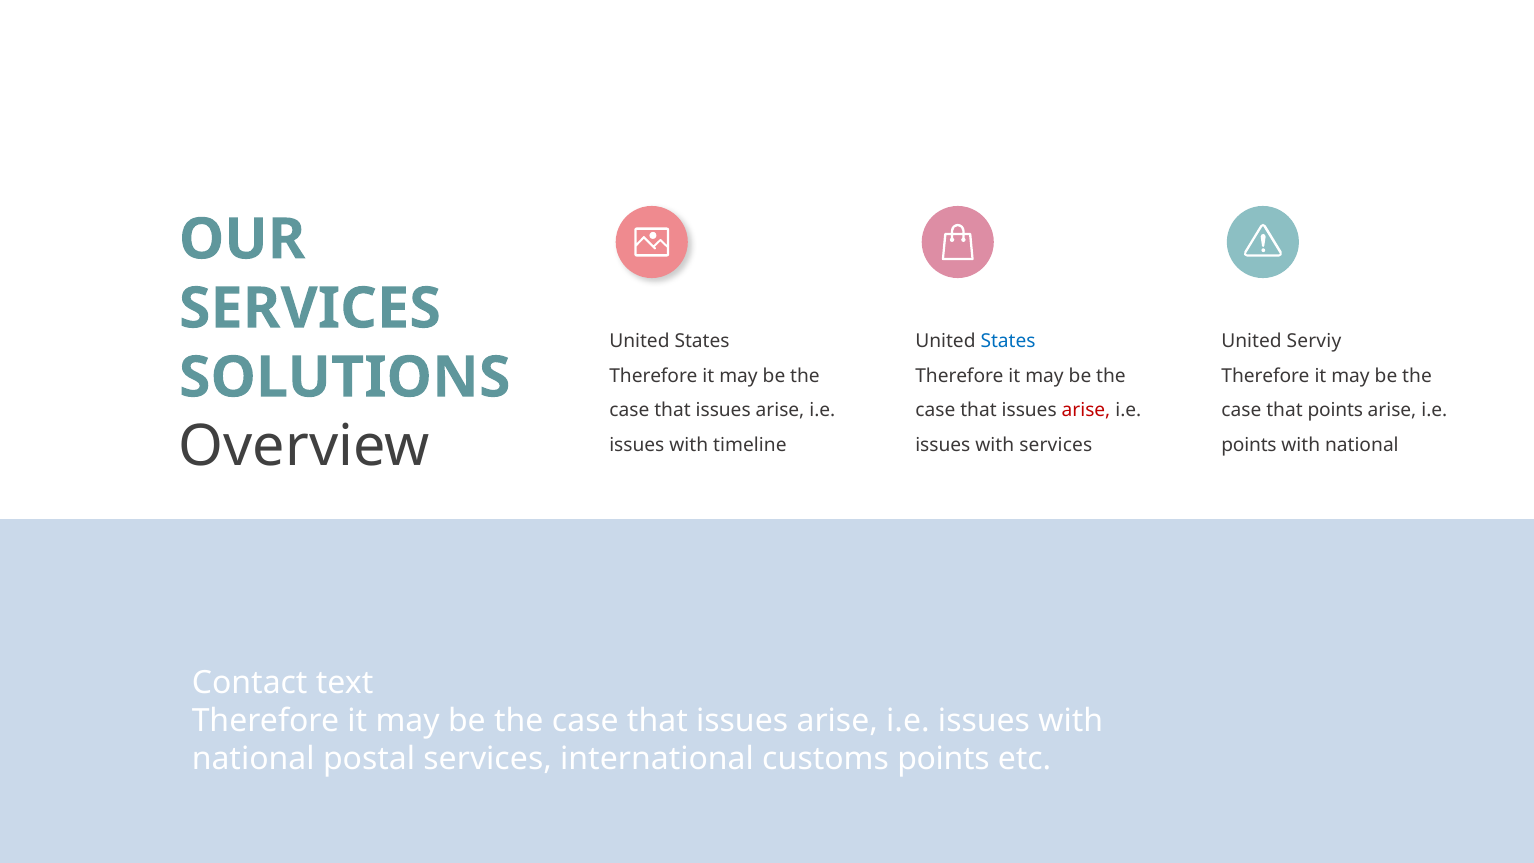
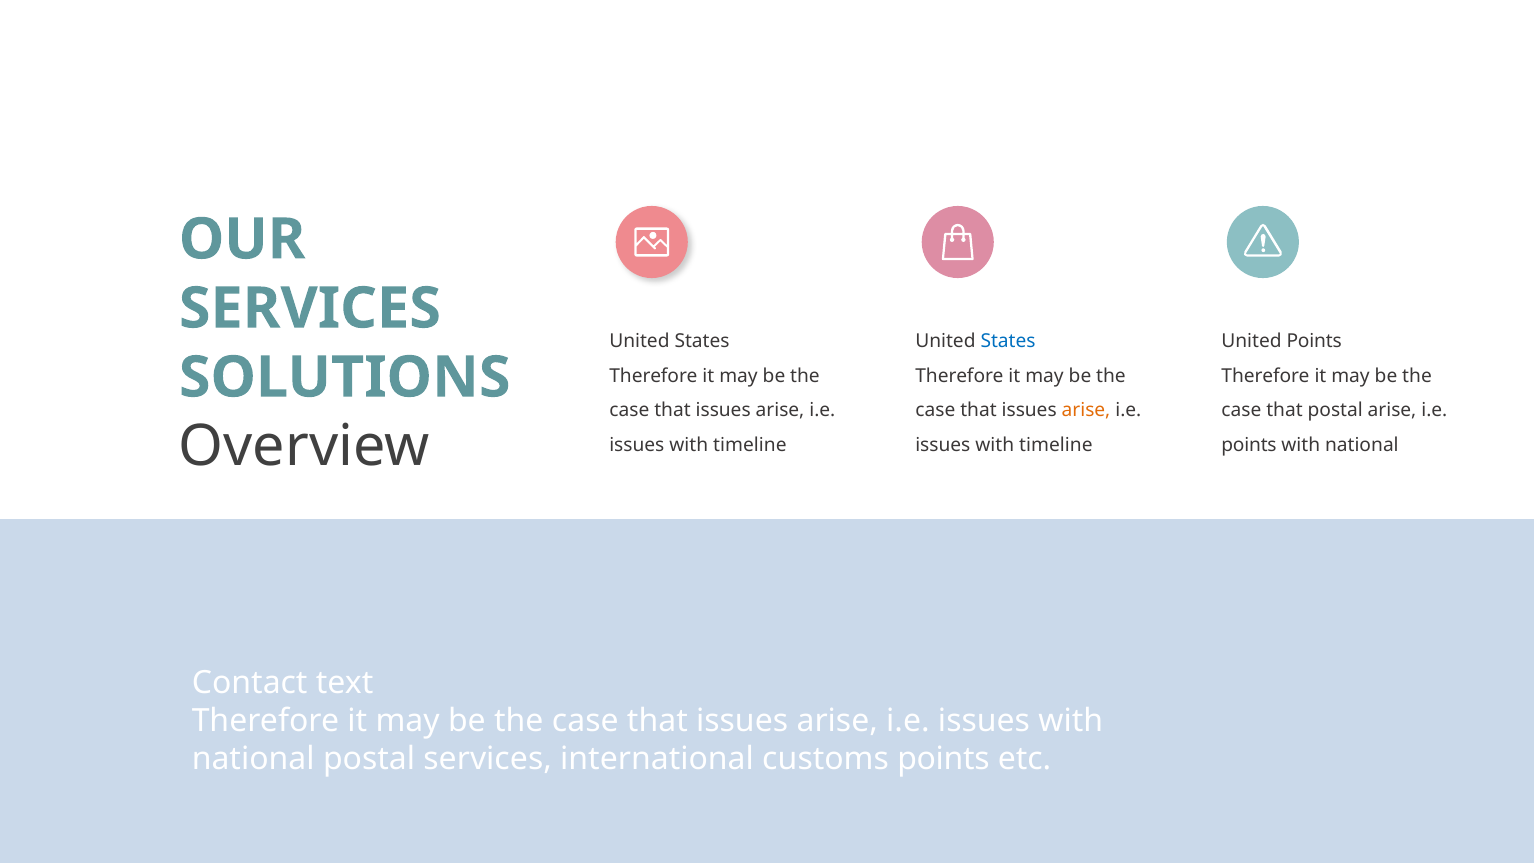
United Serviy: Serviy -> Points
arise at (1086, 410) colour: red -> orange
that points: points -> postal
services at (1056, 445): services -> timeline
